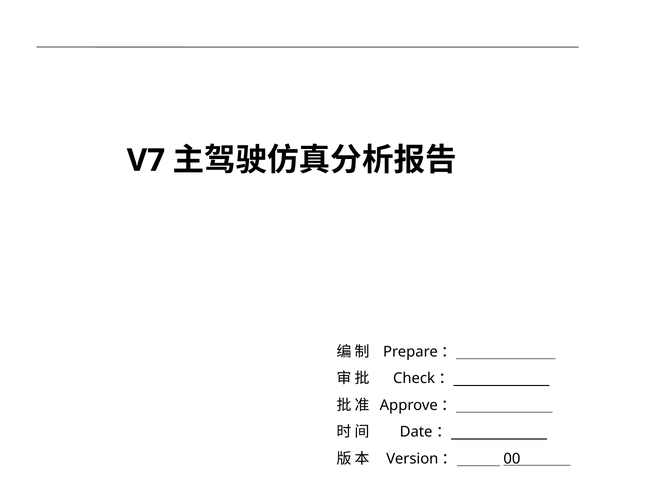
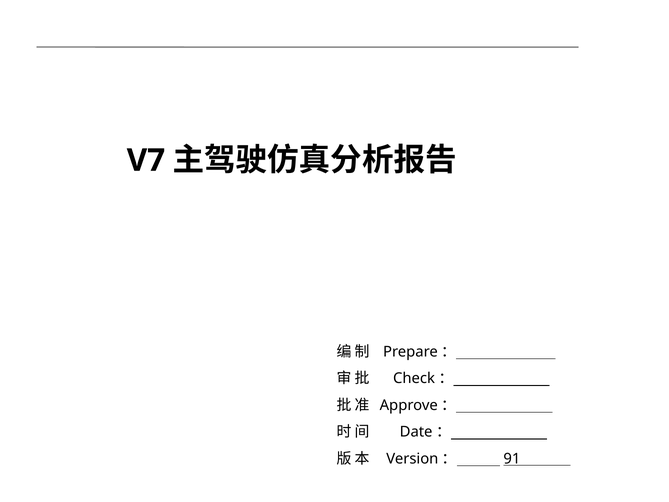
00: 00 -> 91
